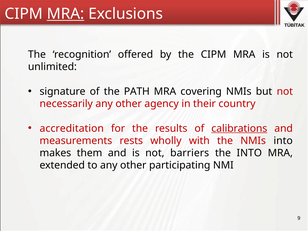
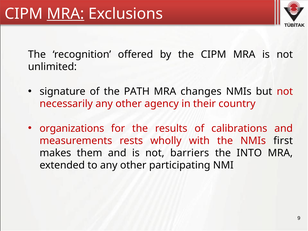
covering: covering -> changes
accreditation: accreditation -> organizations
calibrations underline: present -> none
NMIs into: into -> first
